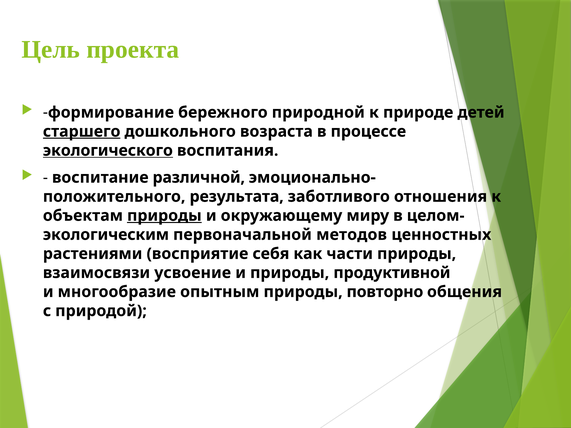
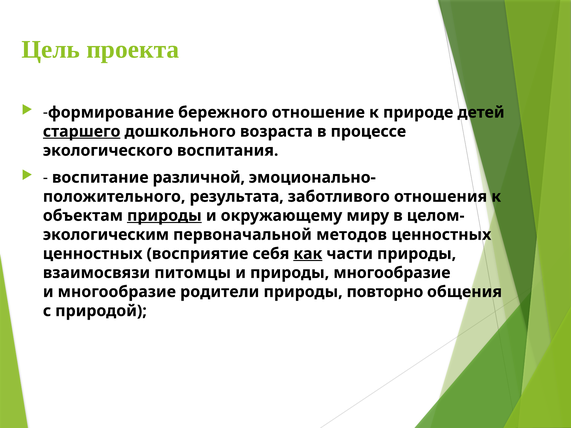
природной: природной -> отношение
экологического underline: present -> none
растениями at (93, 254): растениями -> ценностных
как underline: none -> present
усвоение: усвоение -> питомцы
природы продуктивной: продуктивной -> многообразие
опытным: опытным -> родители
